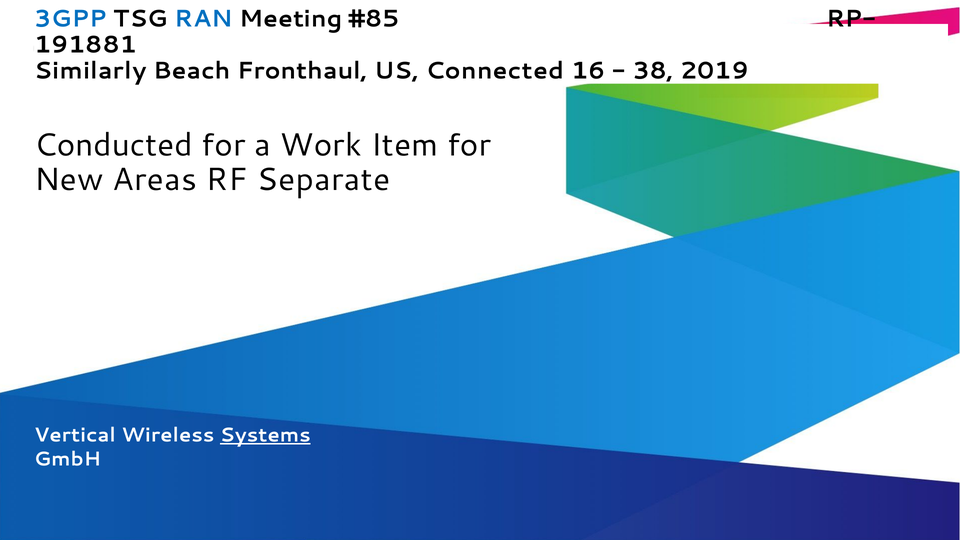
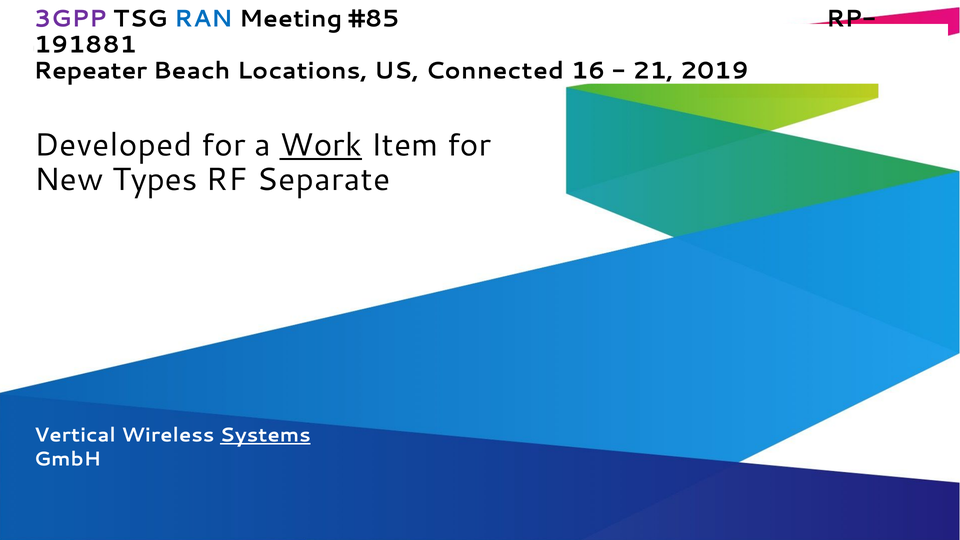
3GPP colour: blue -> purple
Similarly: Similarly -> Repeater
Fronthaul: Fronthaul -> Locations
38: 38 -> 21
Conducted: Conducted -> Developed
Work underline: none -> present
Areas: Areas -> Types
